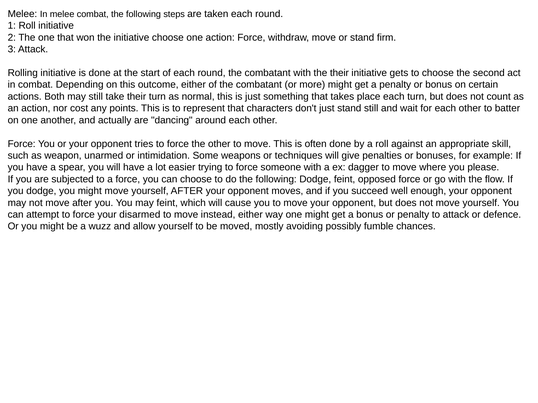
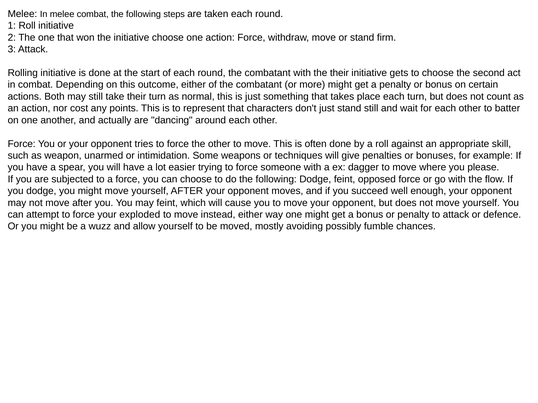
disarmed: disarmed -> exploded
